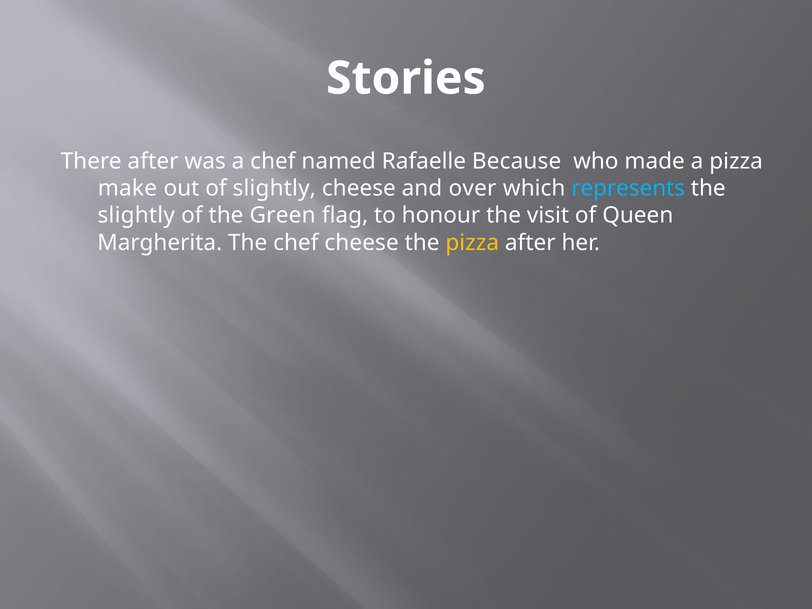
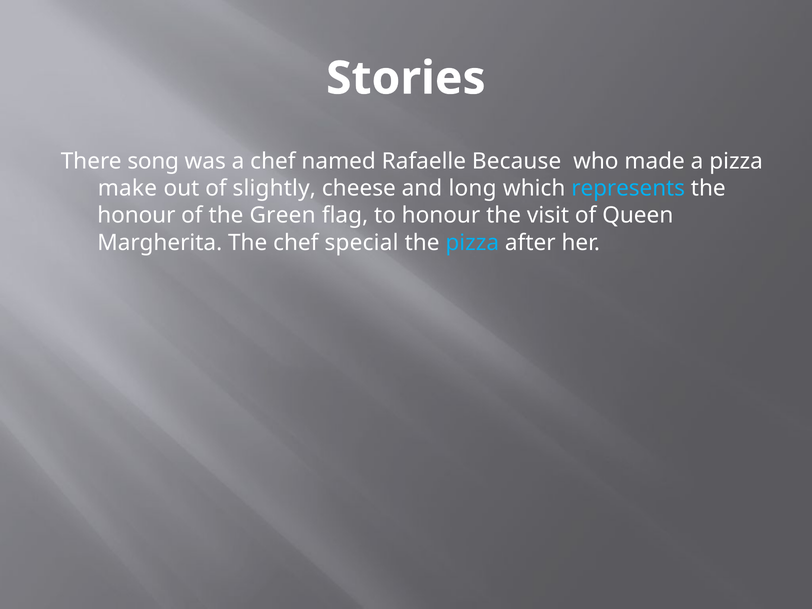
There after: after -> song
over: over -> long
slightly at (136, 215): slightly -> honour
chef cheese: cheese -> special
pizza at (472, 243) colour: yellow -> light blue
